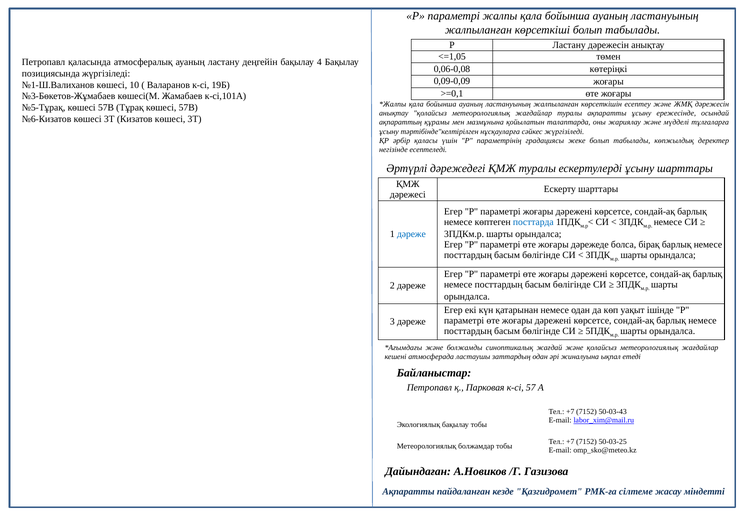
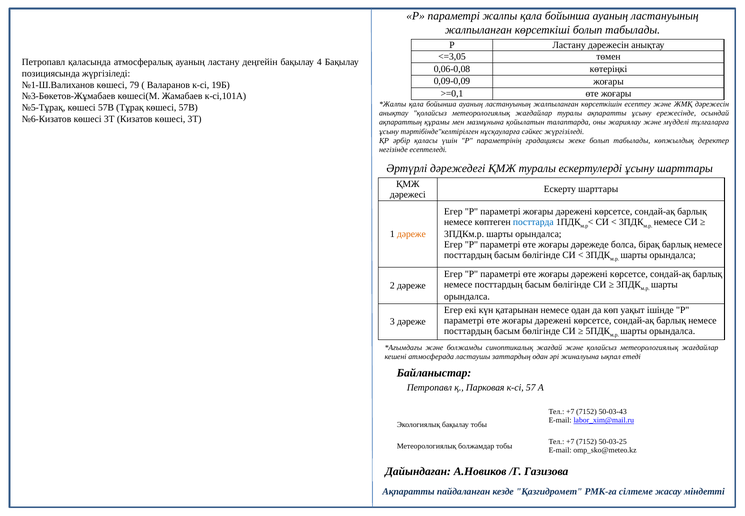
<=1,05: <=1,05 -> <=3,05
10: 10 -> 79
дәреже at (411, 234) colour: blue -> orange
